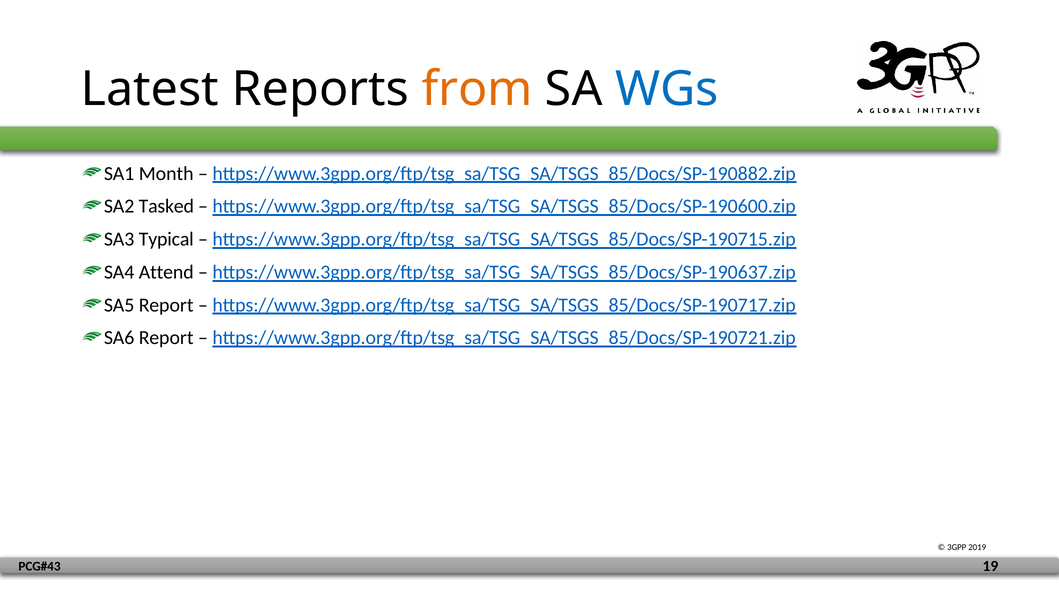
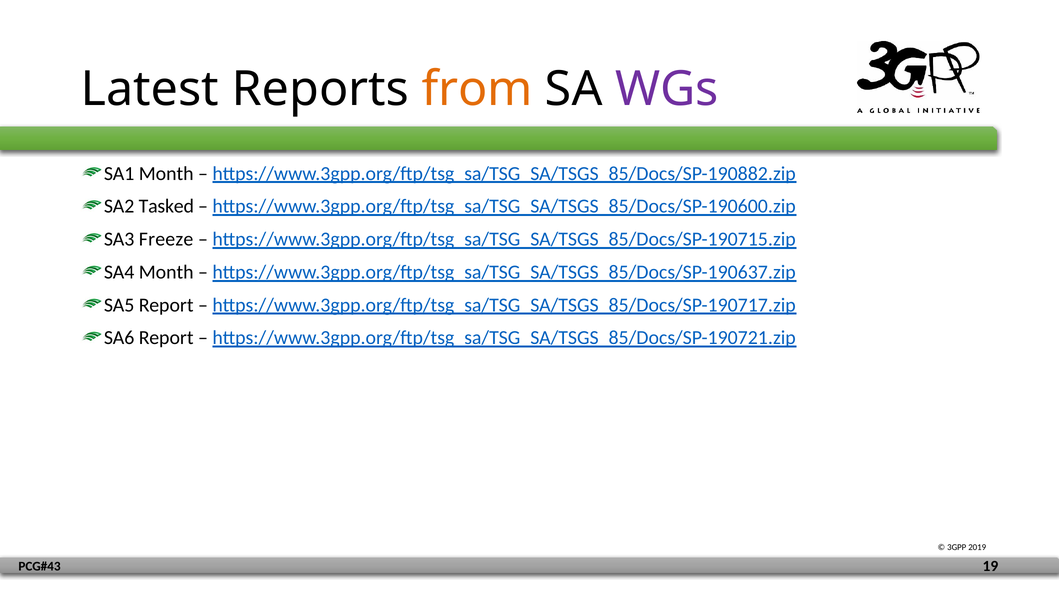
WGs colour: blue -> purple
Typical: Typical -> Freeze
SA4 Attend: Attend -> Month
